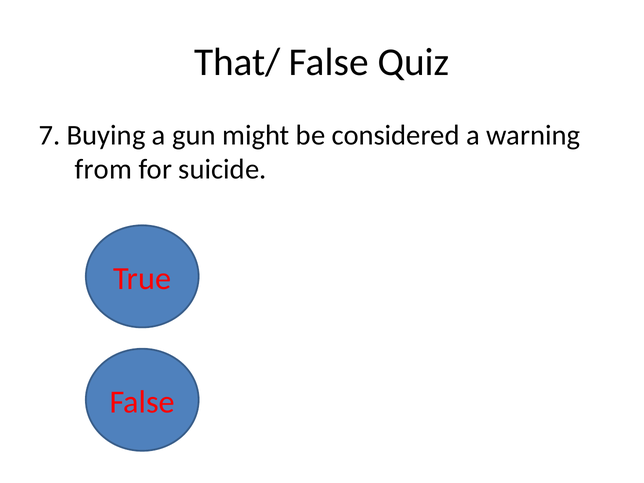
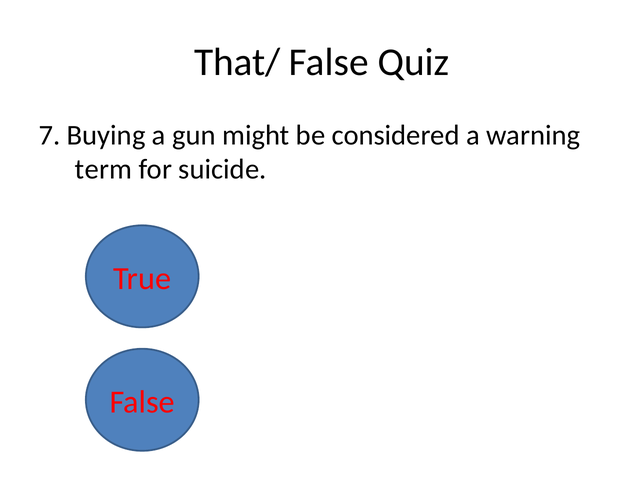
from: from -> term
